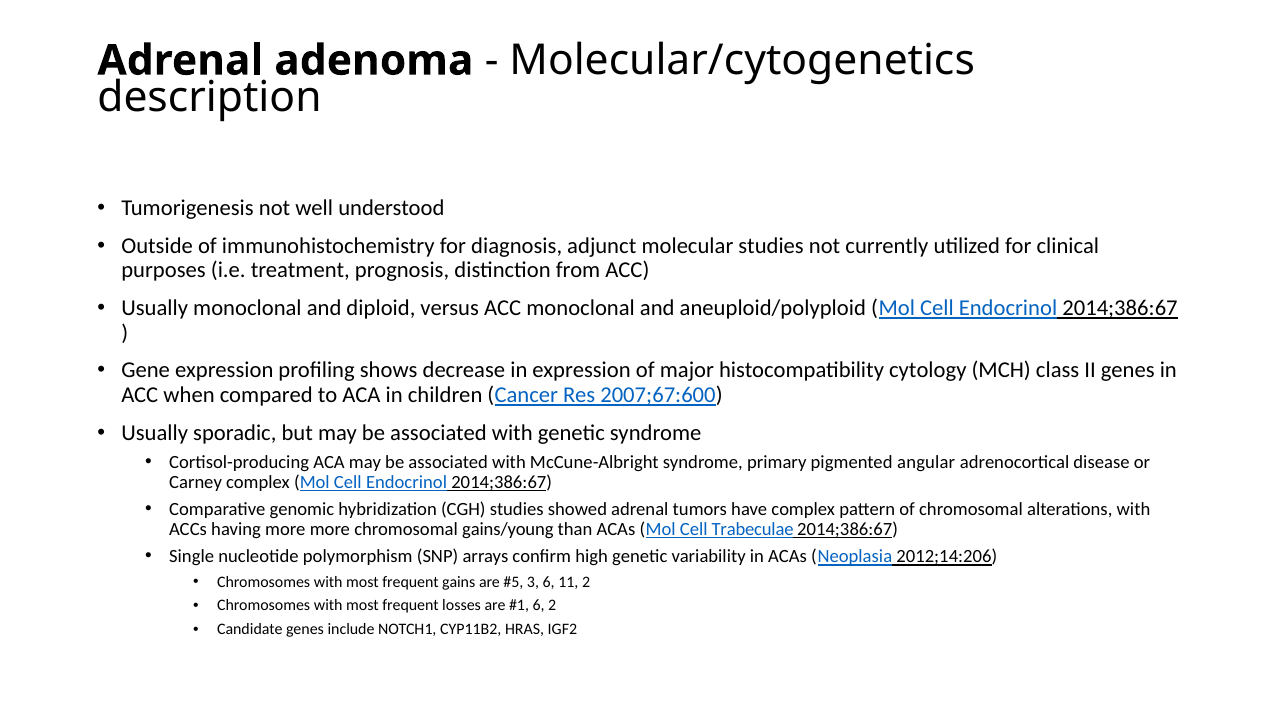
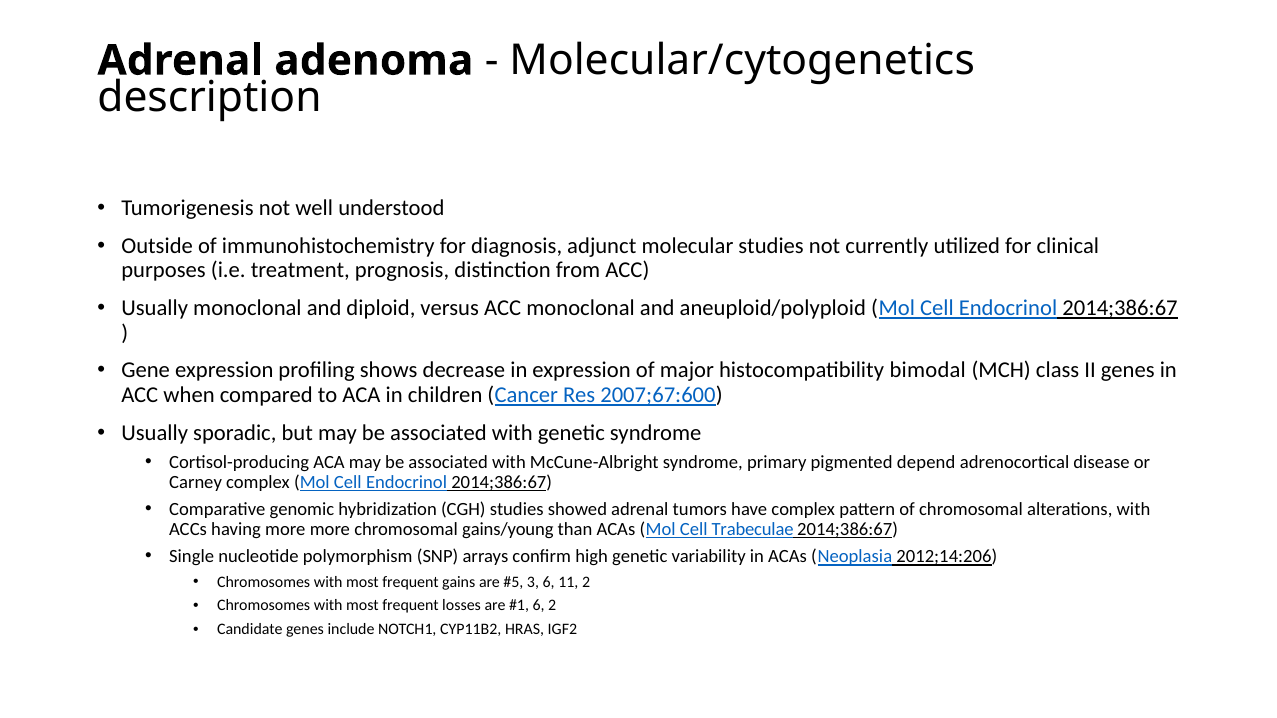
cytology: cytology -> bimodal
angular: angular -> depend
